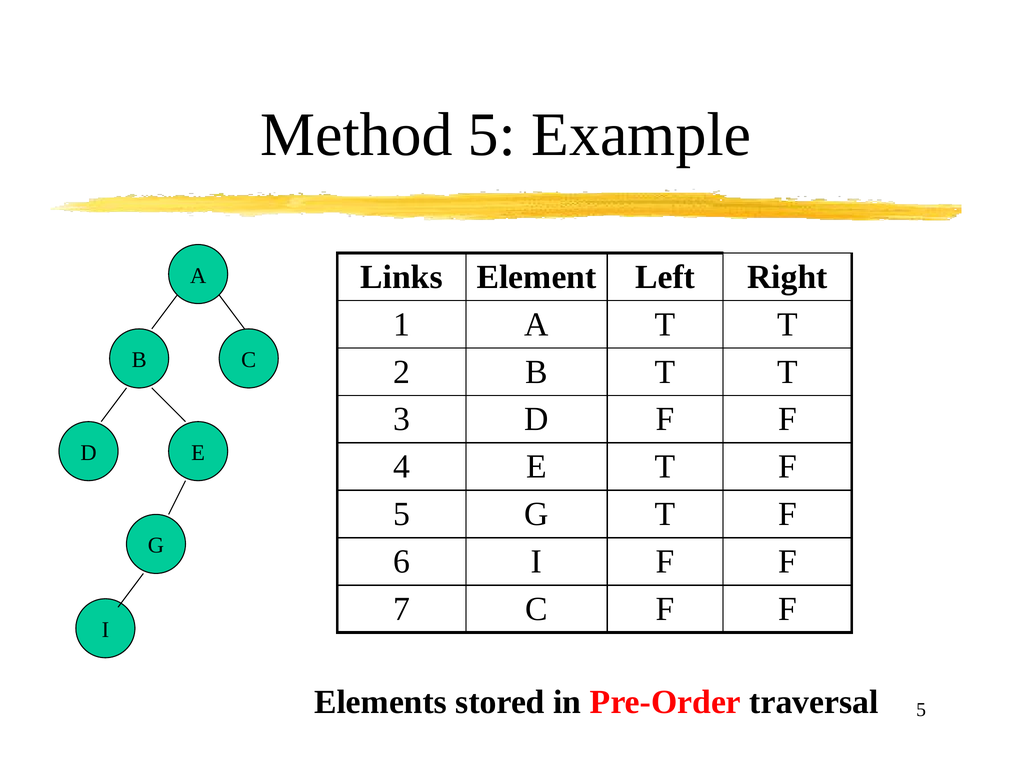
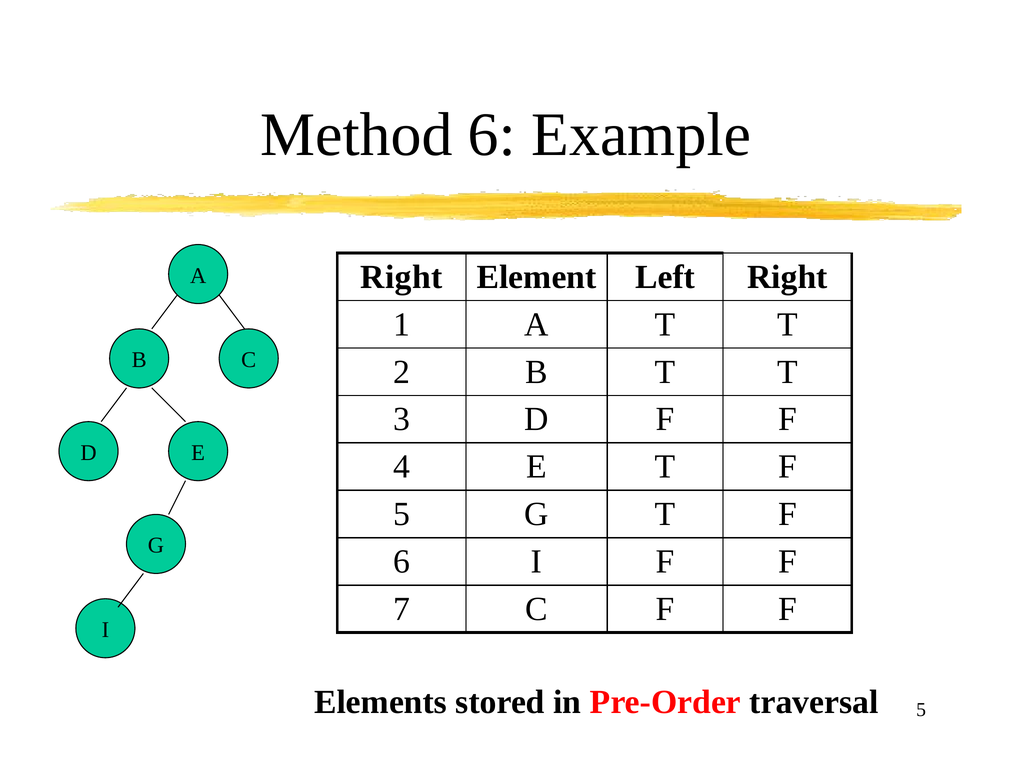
Method 5: 5 -> 6
Links at (402, 277): Links -> Right
